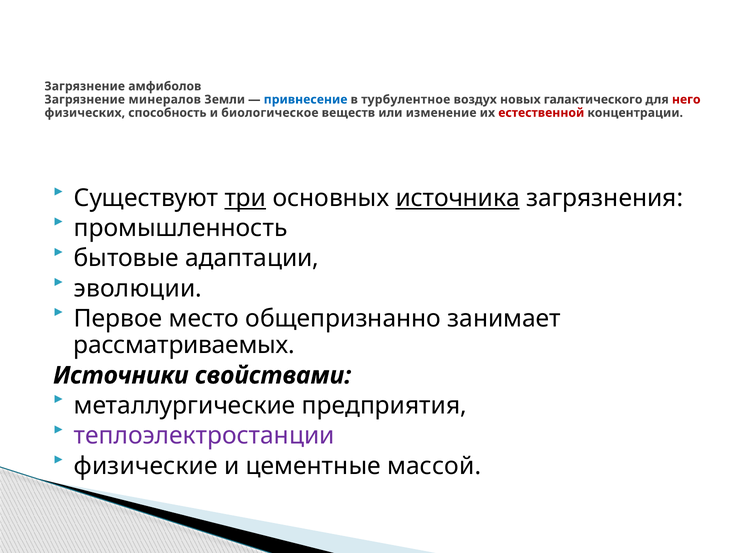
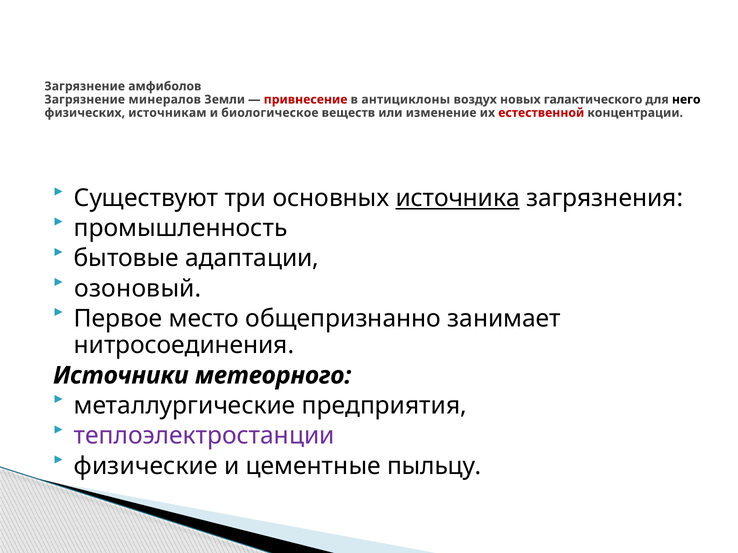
привнесение colour: blue -> red
турбулентное: турбулентное -> антициклоны
него colour: red -> black
способность: способность -> источникам
три underline: present -> none
эволюции: эволюции -> озоновый
рассматриваемых: рассматриваемых -> нитросоединения
свойствами: свойствами -> метеорного
массой: массой -> пыльцу
